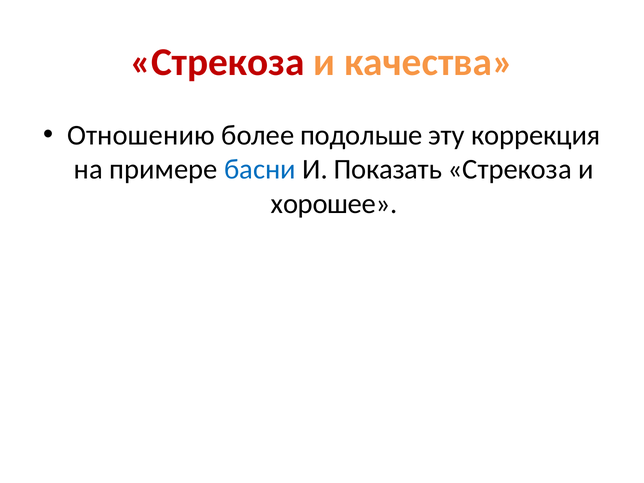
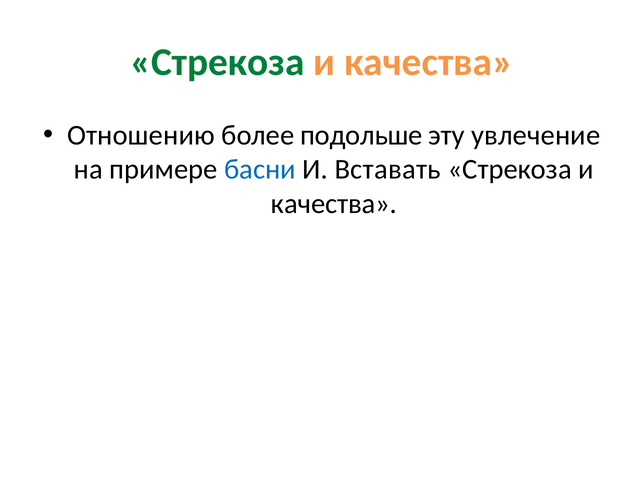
Стрекоза at (217, 62) colour: red -> green
коррекция: коррекция -> увлечение
Показать: Показать -> Вставать
хорошее at (334, 204): хорошее -> качества
